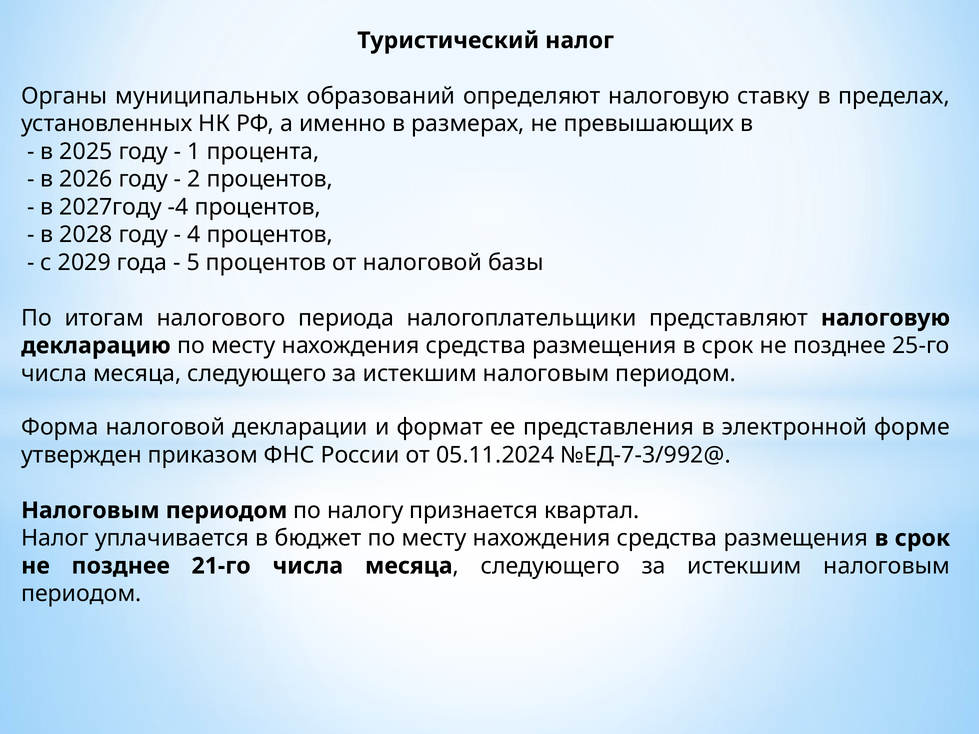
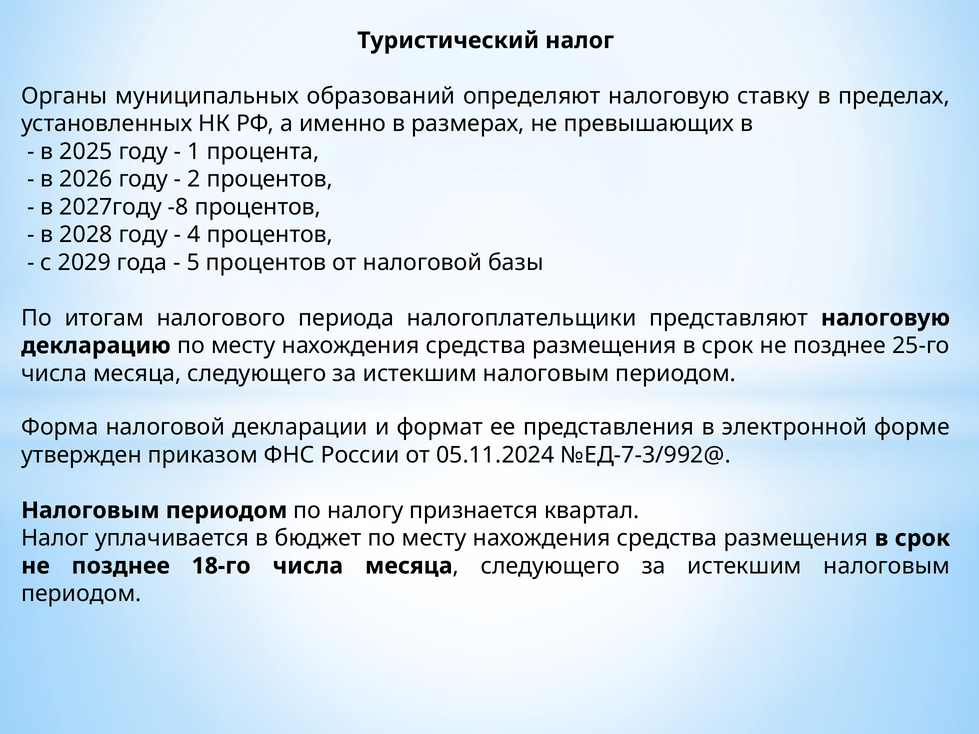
-4: -4 -> -8
21-го: 21-го -> 18-го
